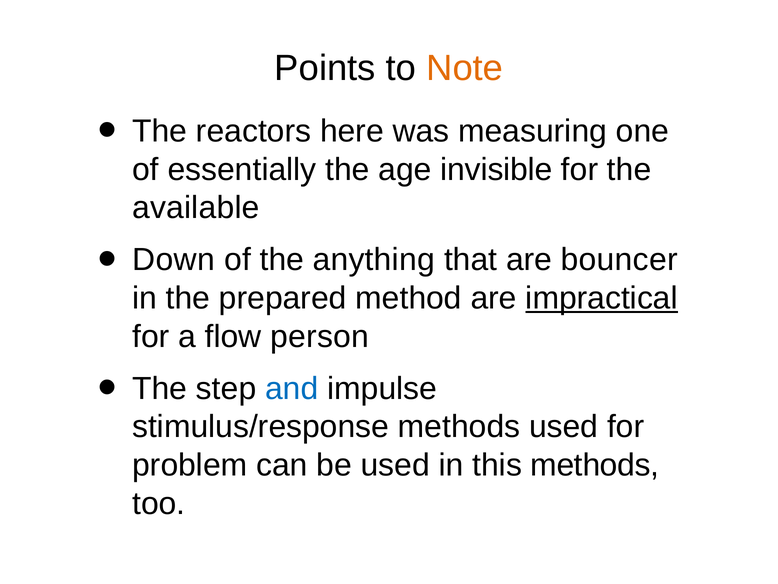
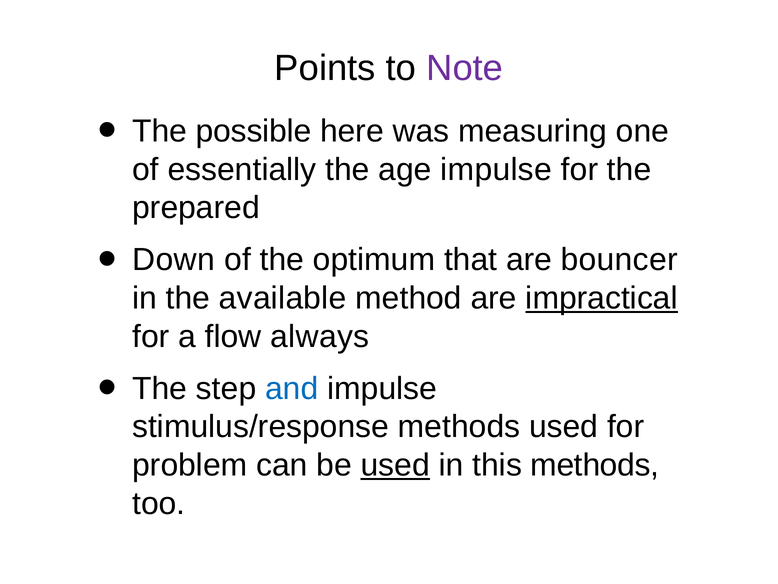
Note colour: orange -> purple
reactors: reactors -> possible
age invisible: invisible -> impulse
available: available -> prepared
anything: anything -> optimum
prepared: prepared -> available
person: person -> always
used at (395, 465) underline: none -> present
